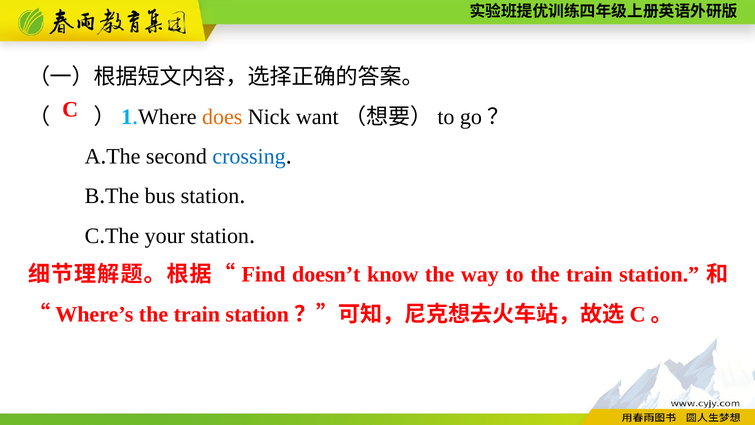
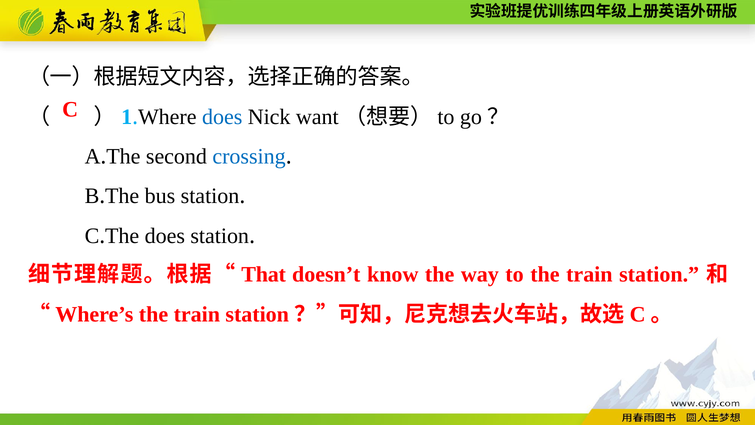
does at (222, 117) colour: orange -> blue
The your: your -> does
Find: Find -> That
